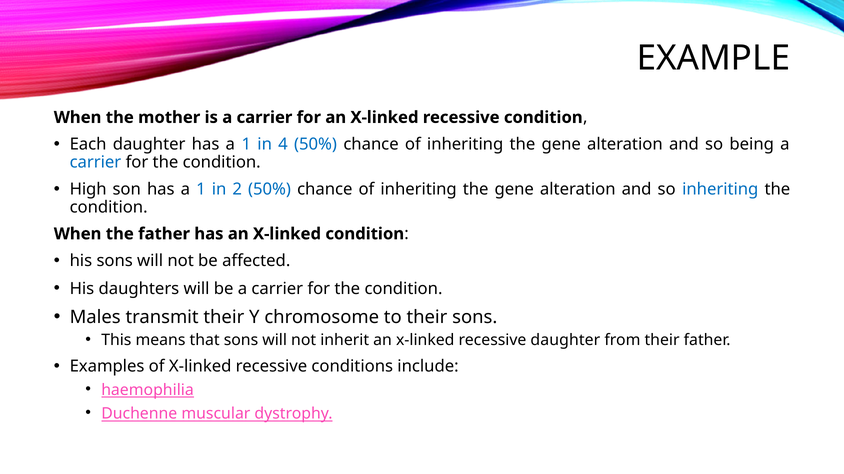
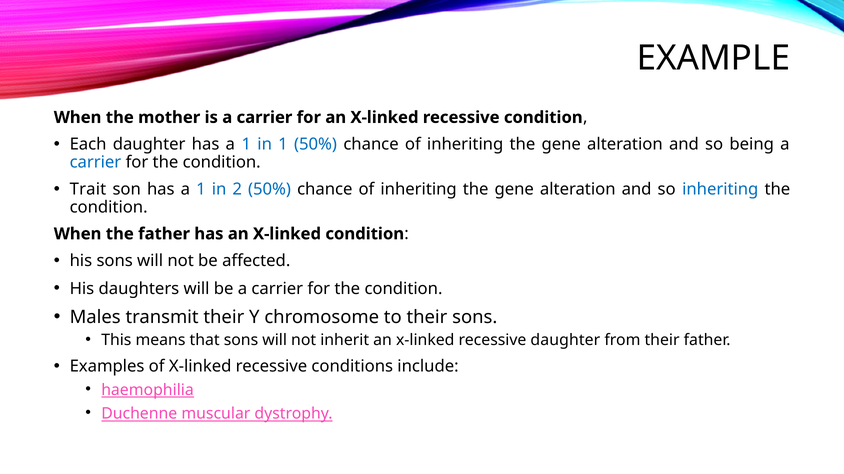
in 4: 4 -> 1
High: High -> Trait
